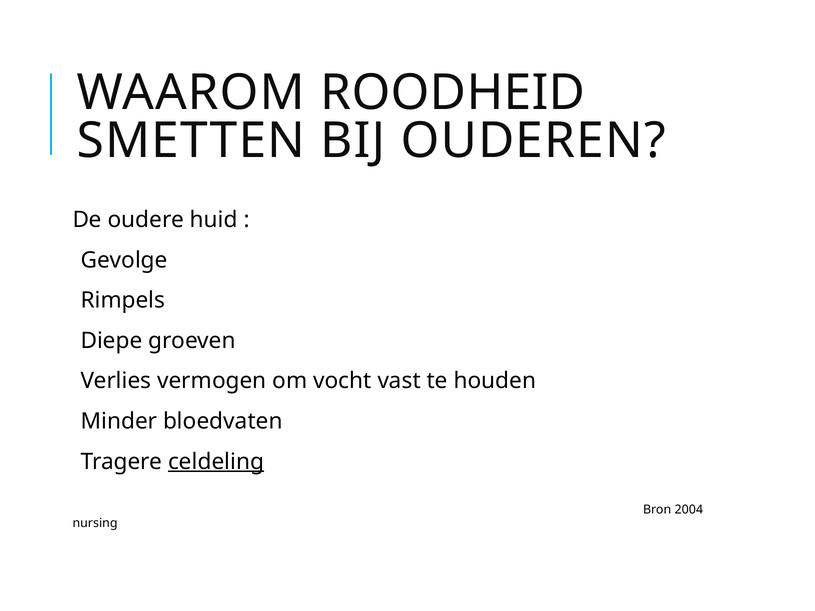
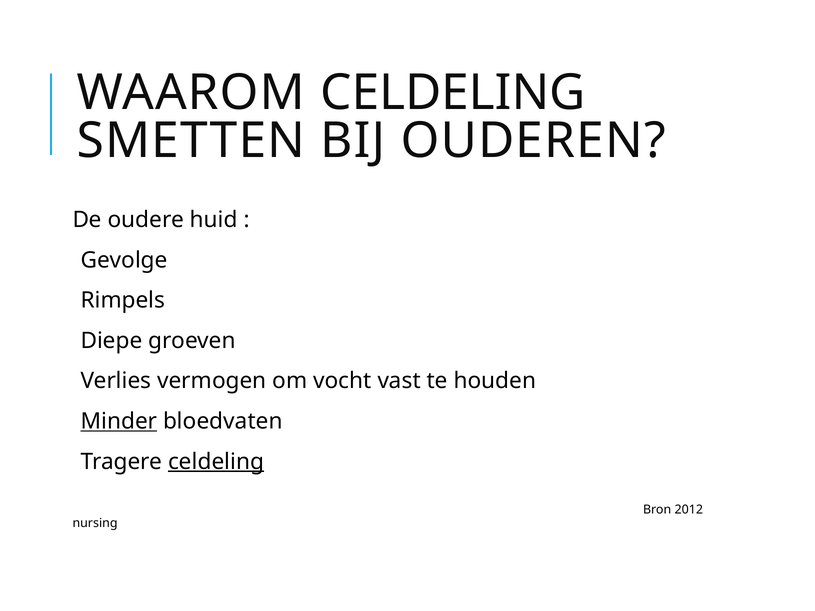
WAAROM ROODHEID: ROODHEID -> CELDELING
Minder underline: none -> present
2004: 2004 -> 2012
